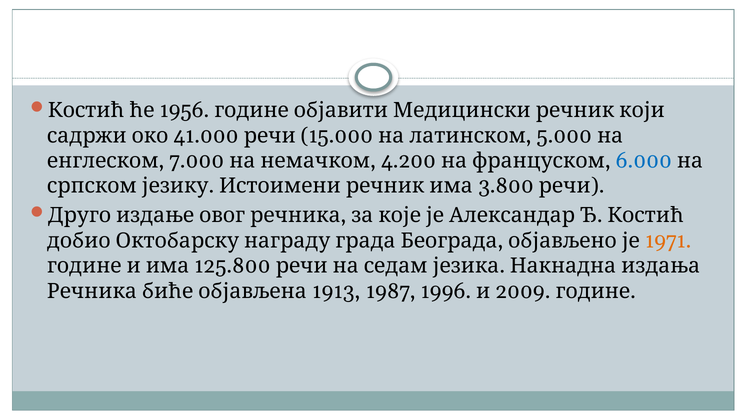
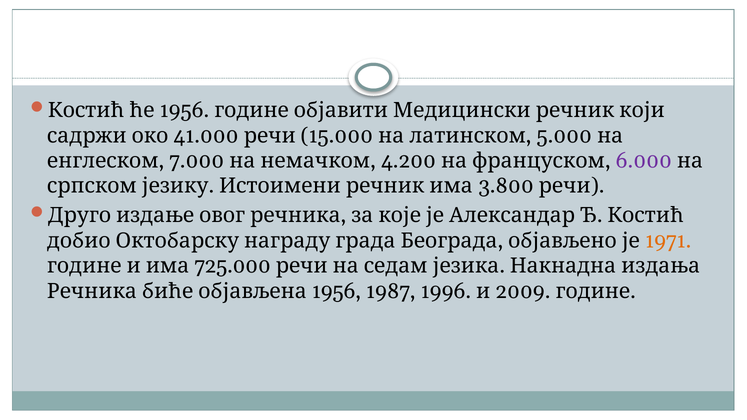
6.000 colour: blue -> purple
125.800: 125.800 -> 725.000
1913 at (336, 291): 1913 -> 1956
